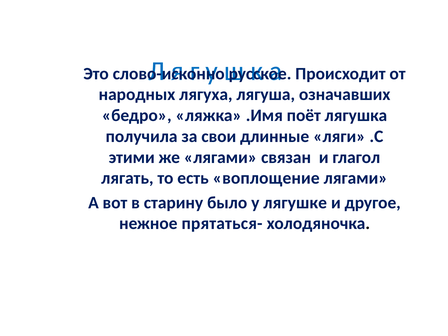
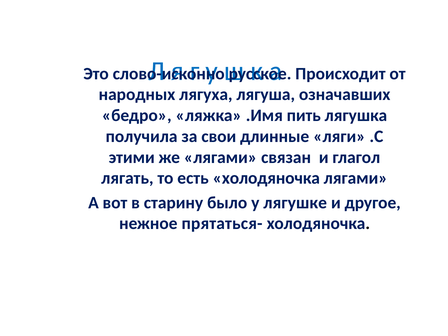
поёт: поёт -> пить
есть воплощение: воплощение -> холодяночка
